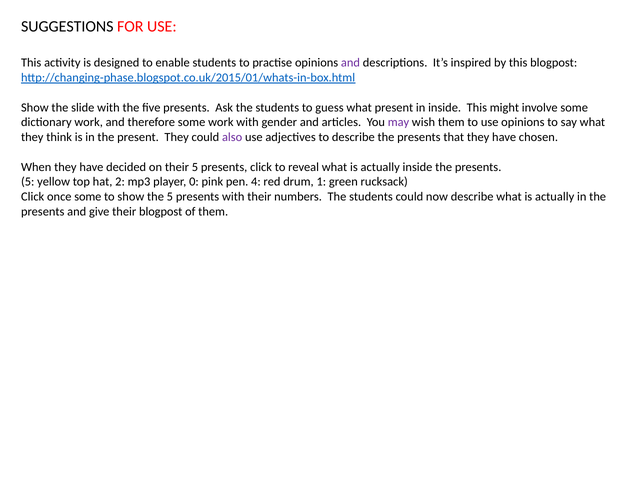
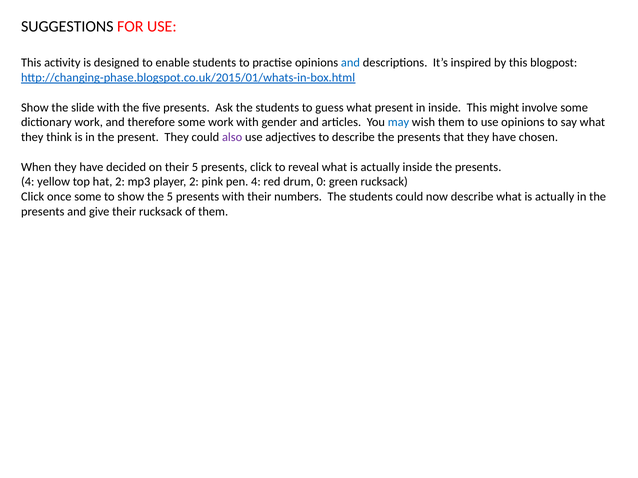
and at (351, 63) colour: purple -> blue
may colour: purple -> blue
5 at (28, 182): 5 -> 4
player 0: 0 -> 2
1: 1 -> 0
their blogpost: blogpost -> rucksack
